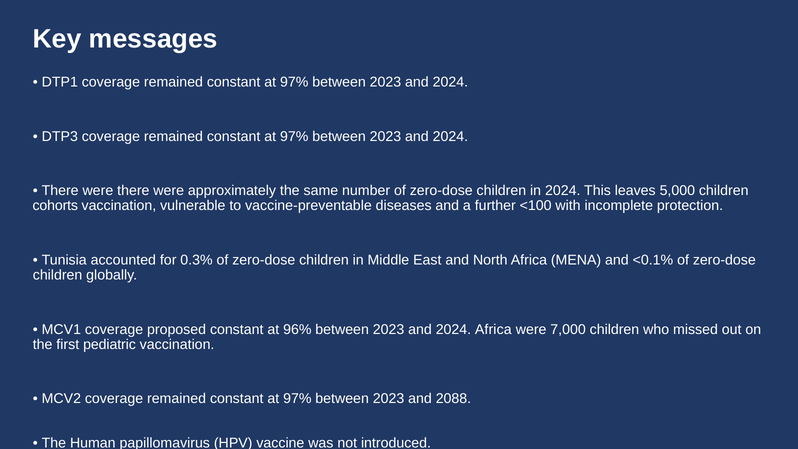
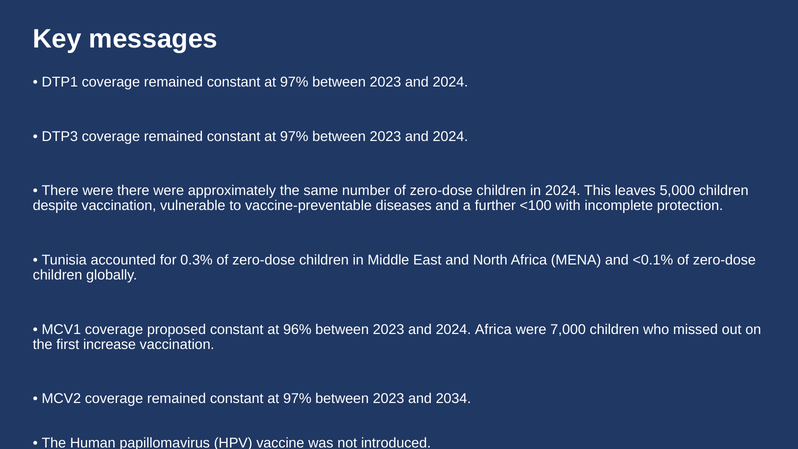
cohorts: cohorts -> despite
pediatric: pediatric -> increase
2088: 2088 -> 2034
